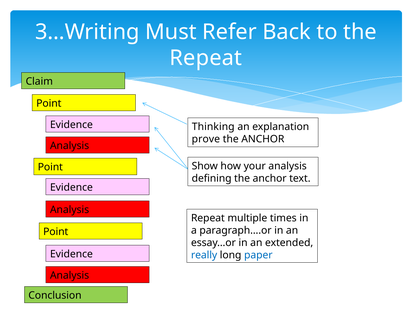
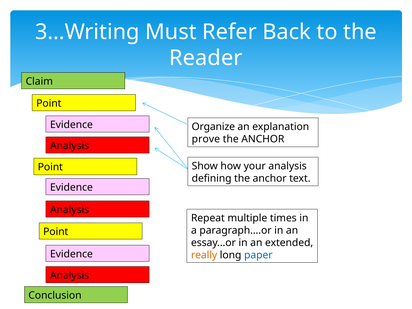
Repeat at (206, 58): Repeat -> Reader
Thinking: Thinking -> Organize
really colour: blue -> orange
